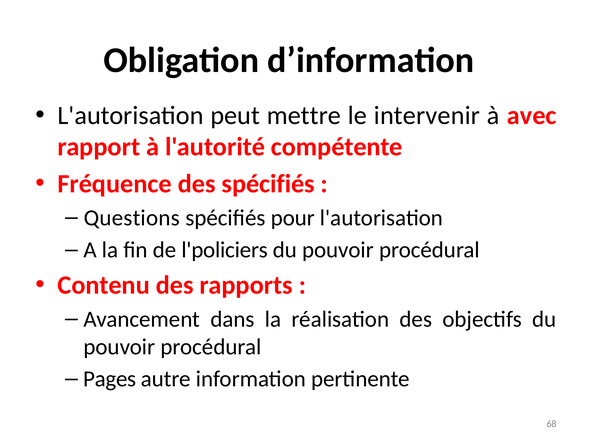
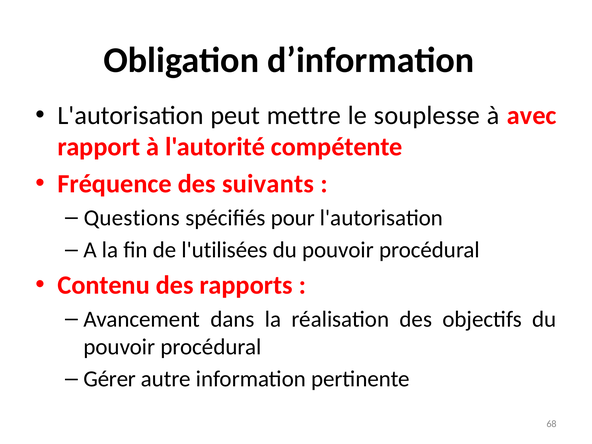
intervenir: intervenir -> souplesse
des spécifiés: spécifiés -> suivants
l'policiers: l'policiers -> l'utilisées
Pages: Pages -> Gérer
